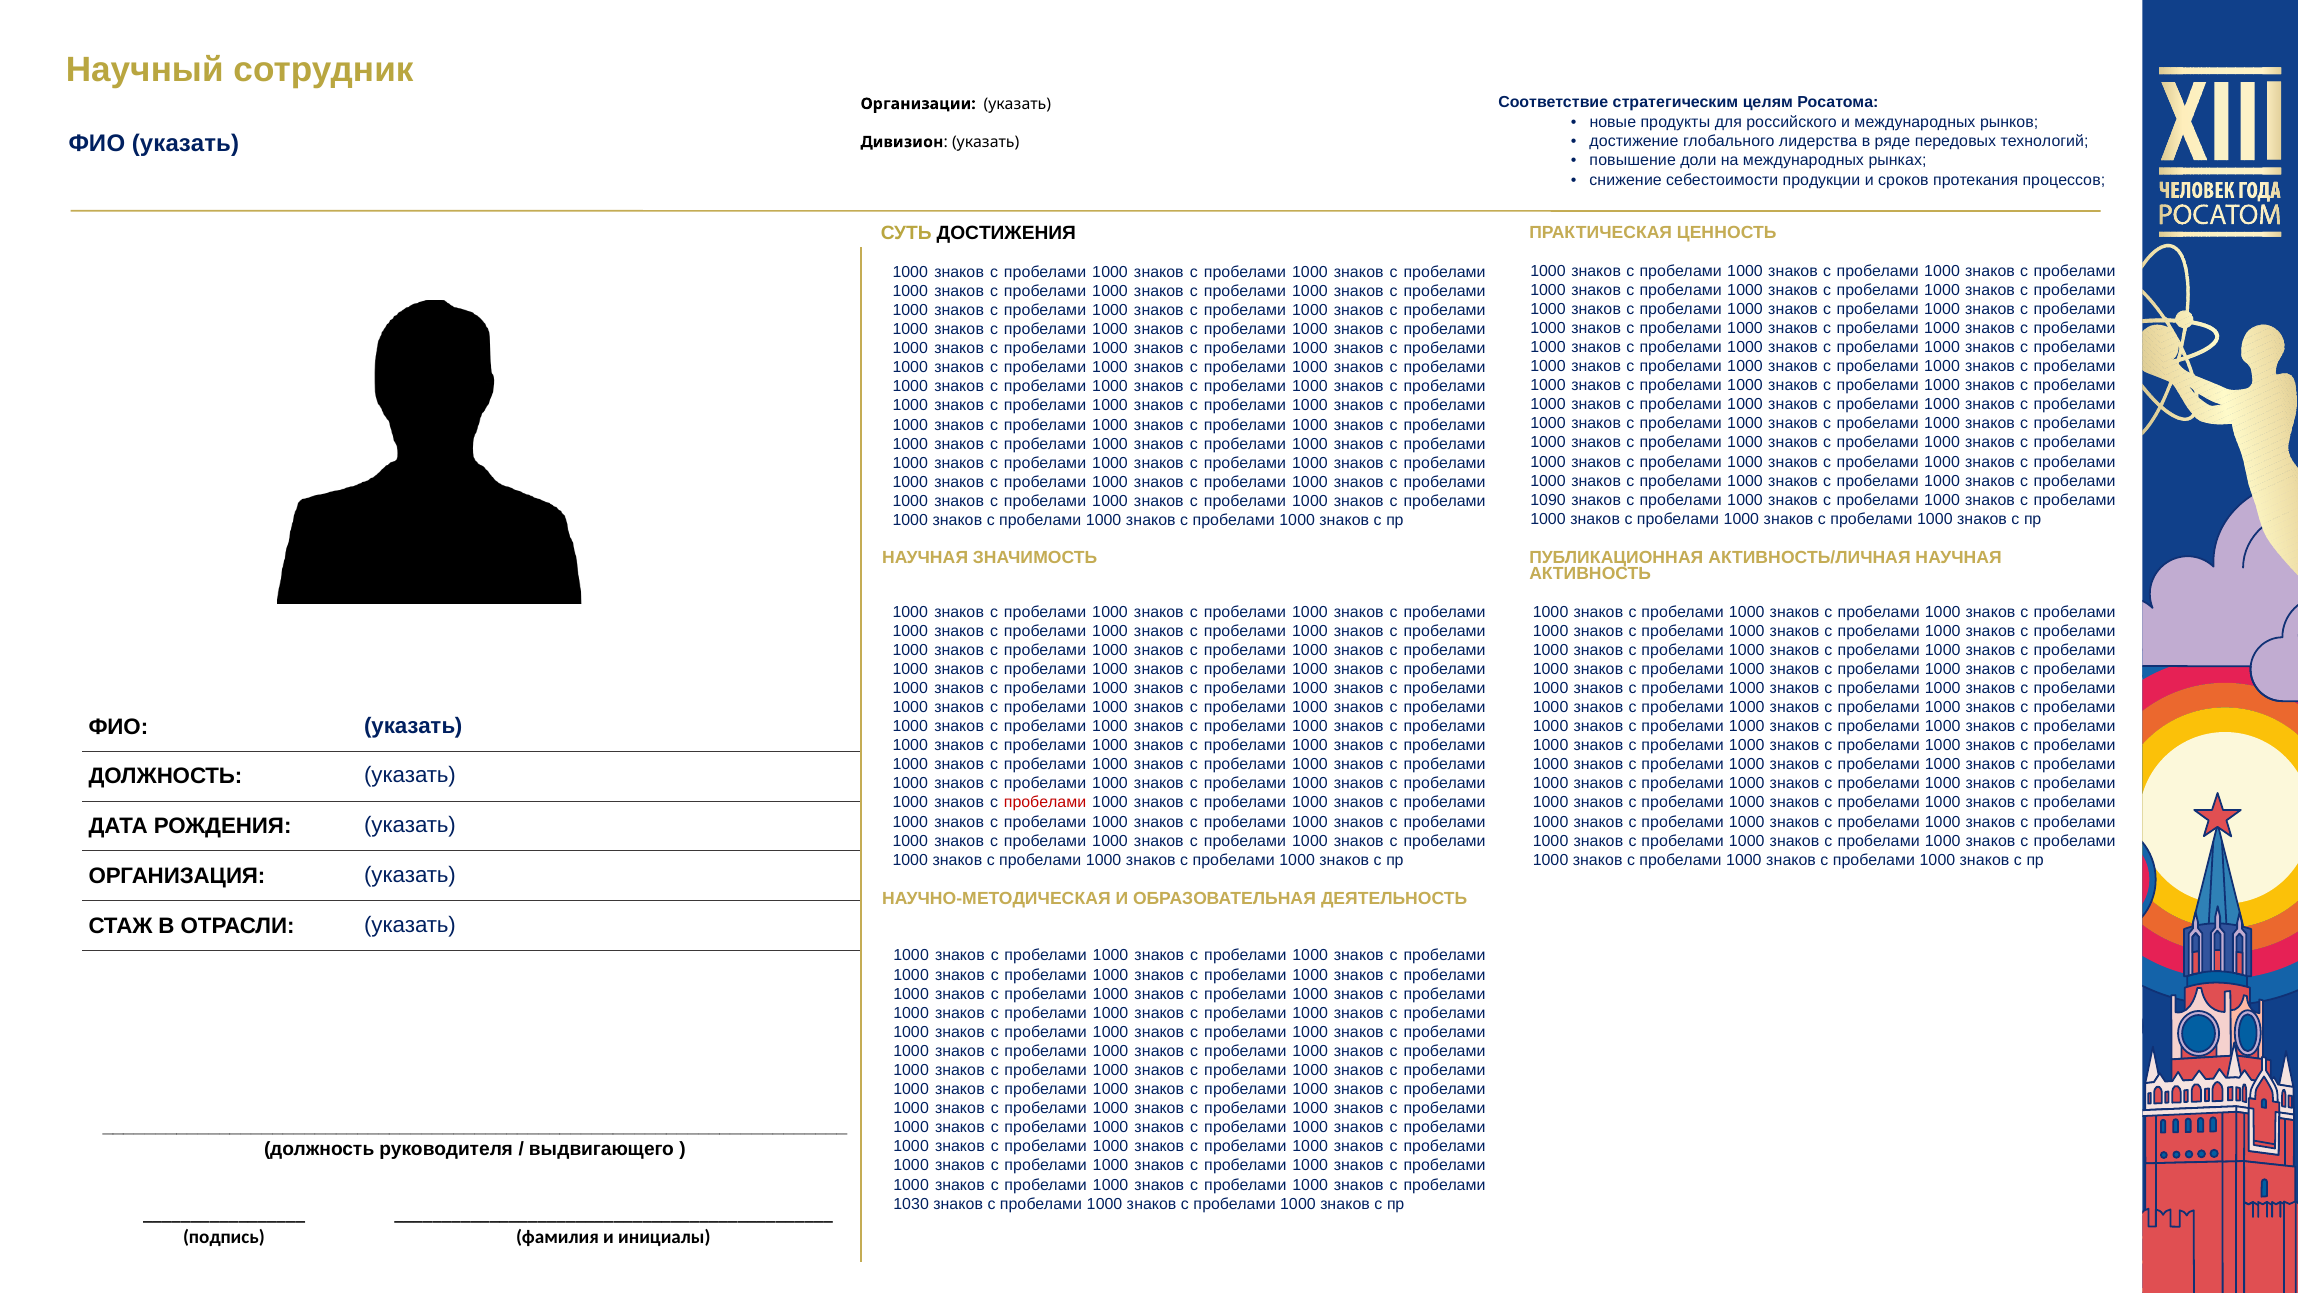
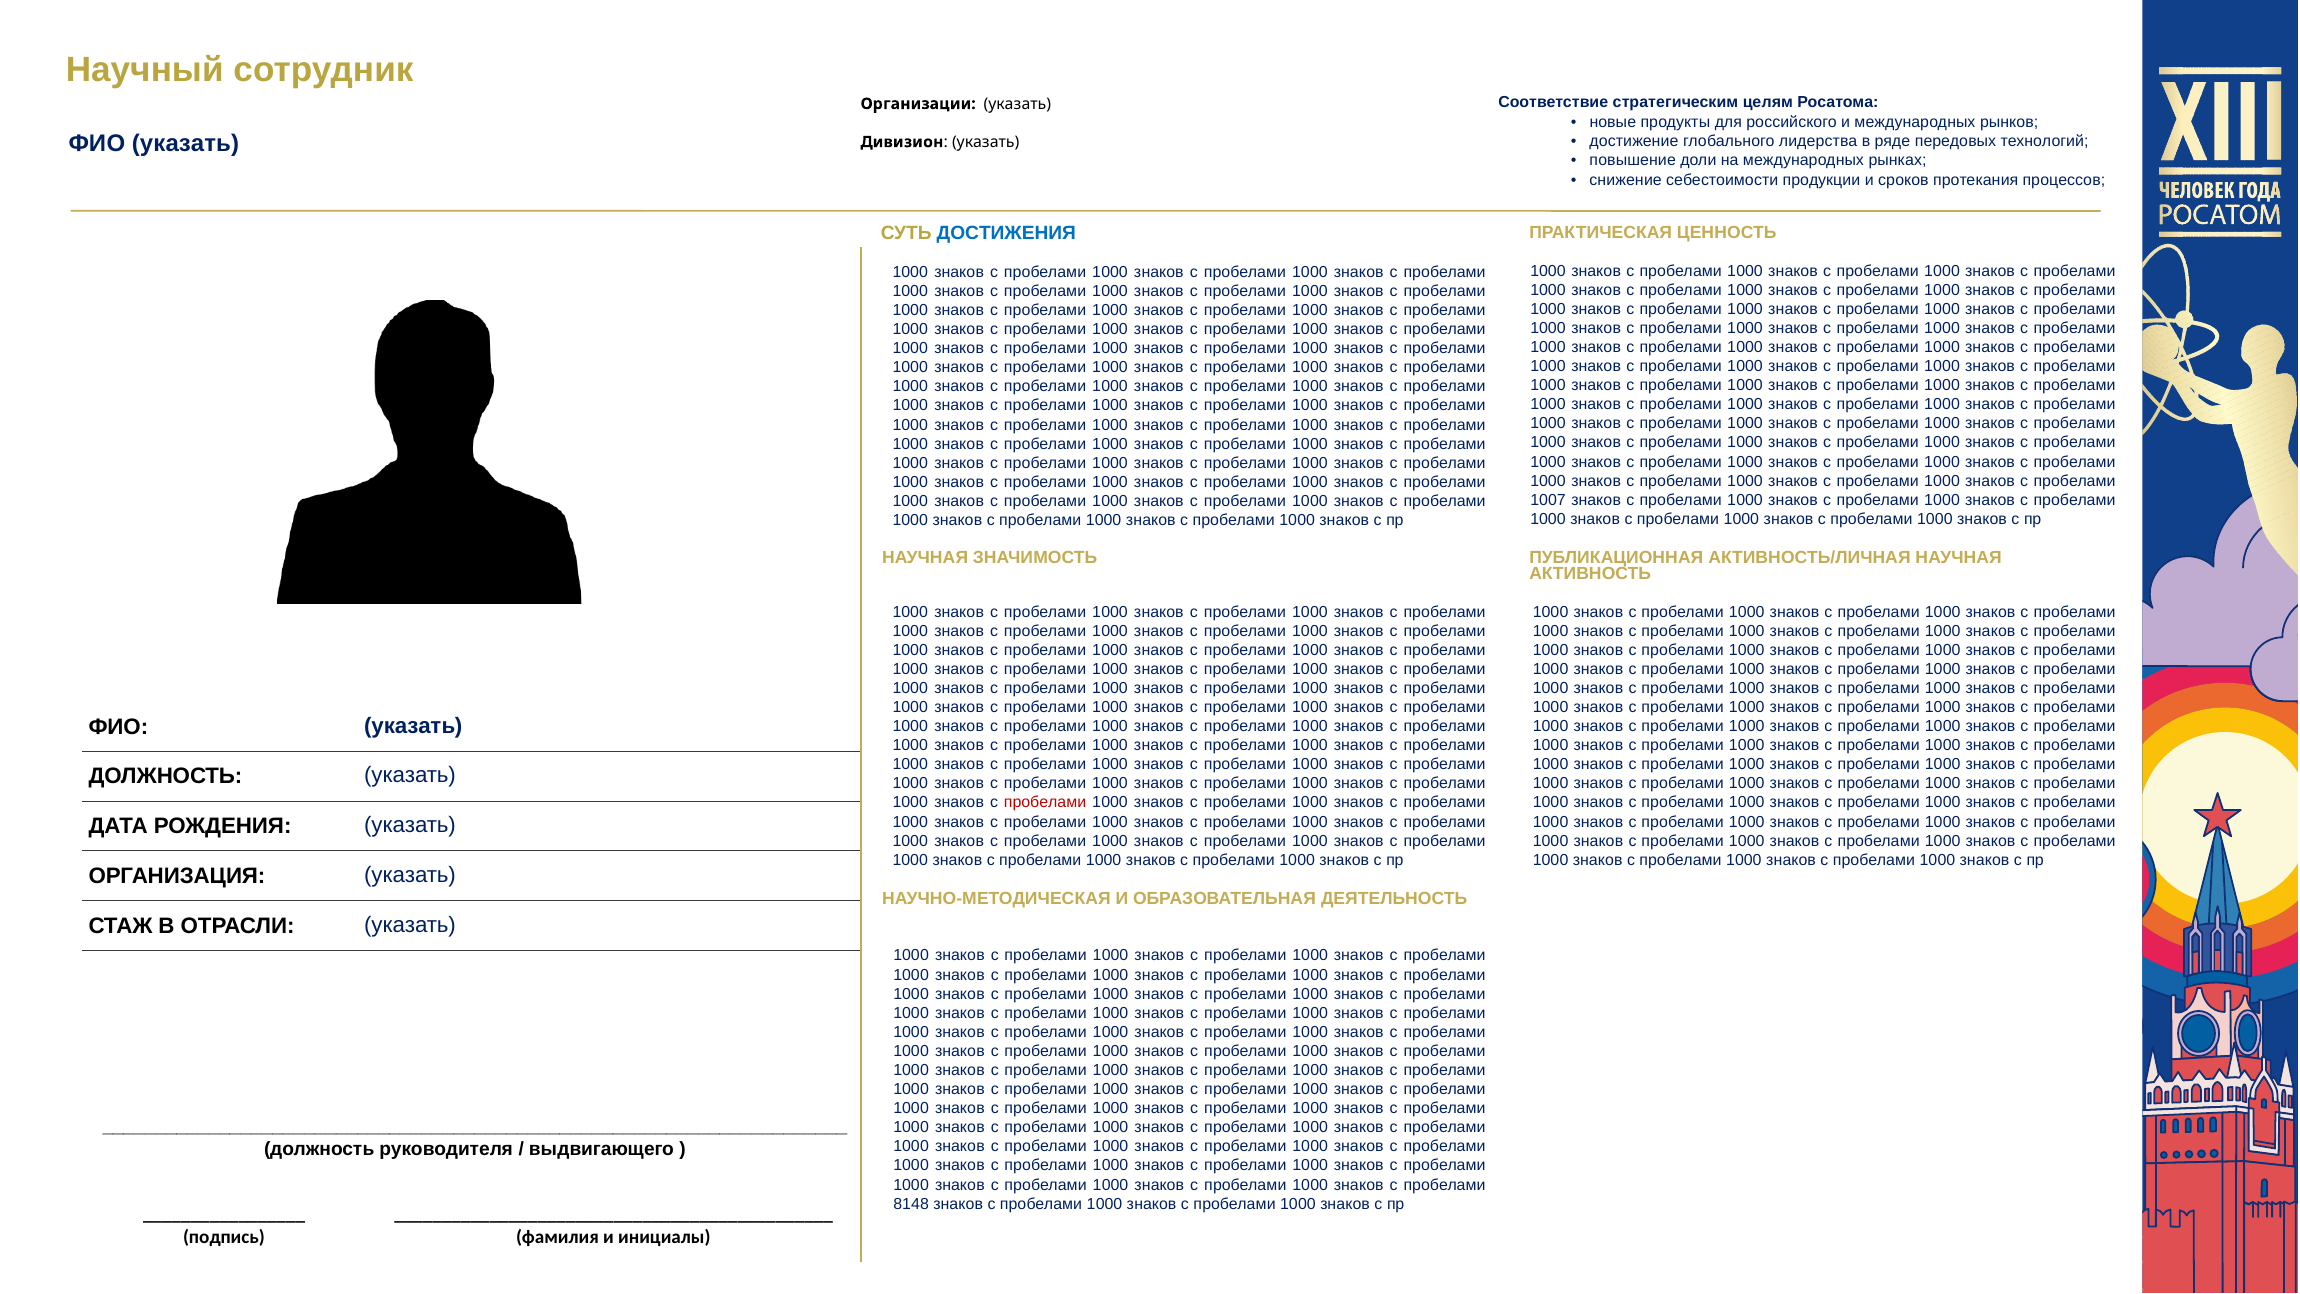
ДОСТИЖЕНИЯ colour: black -> blue
1090: 1090 -> 1007
1030: 1030 -> 8148
